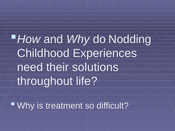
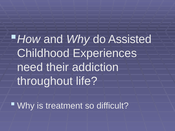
Nodding: Nodding -> Assisted
solutions: solutions -> addiction
